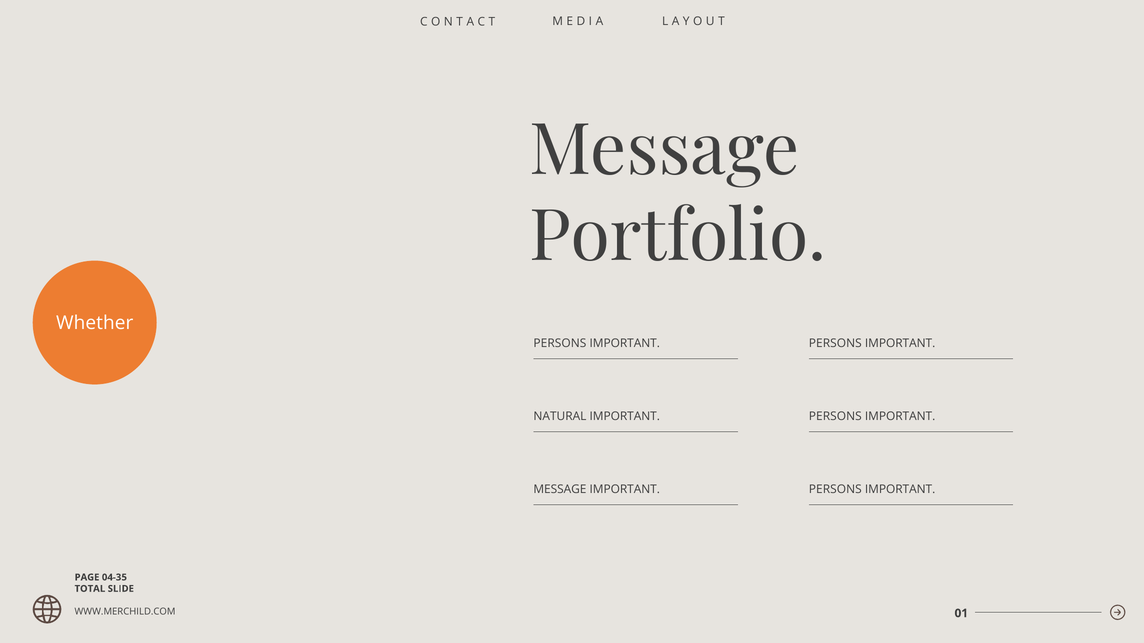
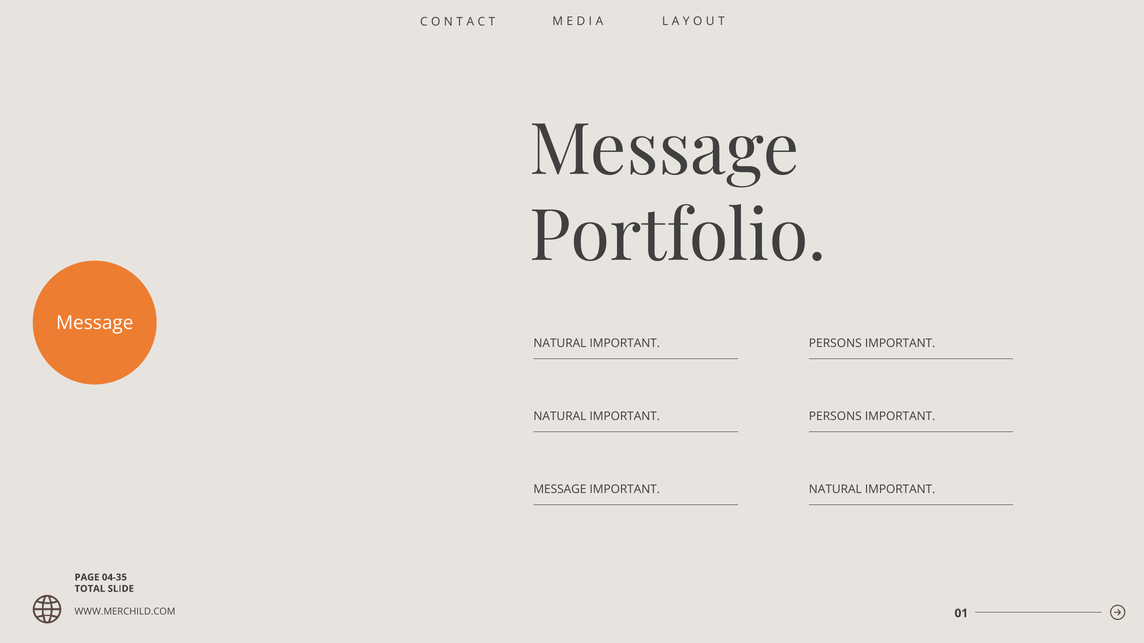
Whether at (95, 323): Whether -> Message
PERSONS at (560, 343): PERSONS -> NATURAL
PERSONS at (835, 490): PERSONS -> NATURAL
